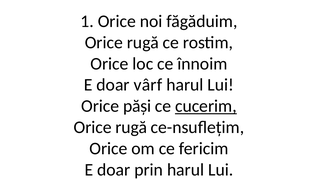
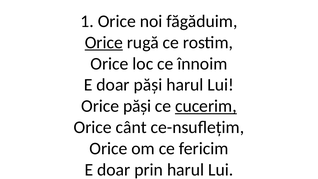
Orice at (104, 42) underline: none -> present
doar vârf: vârf -> păși
rugă at (131, 127): rugă -> cânt
